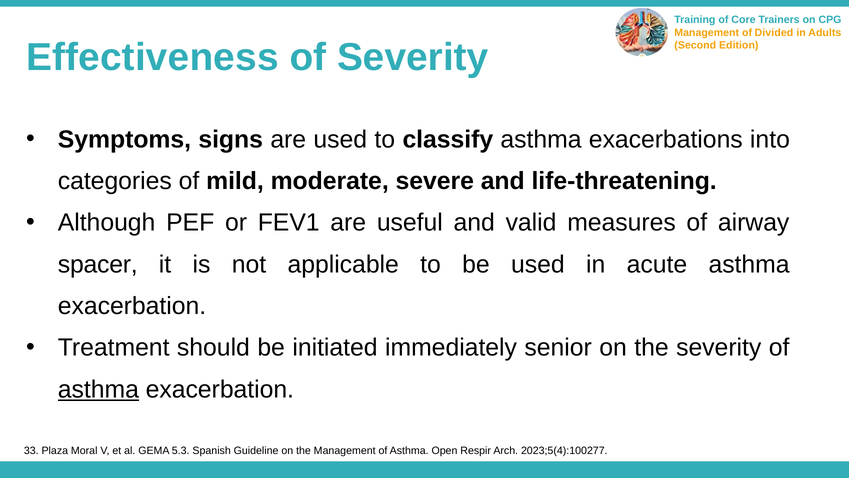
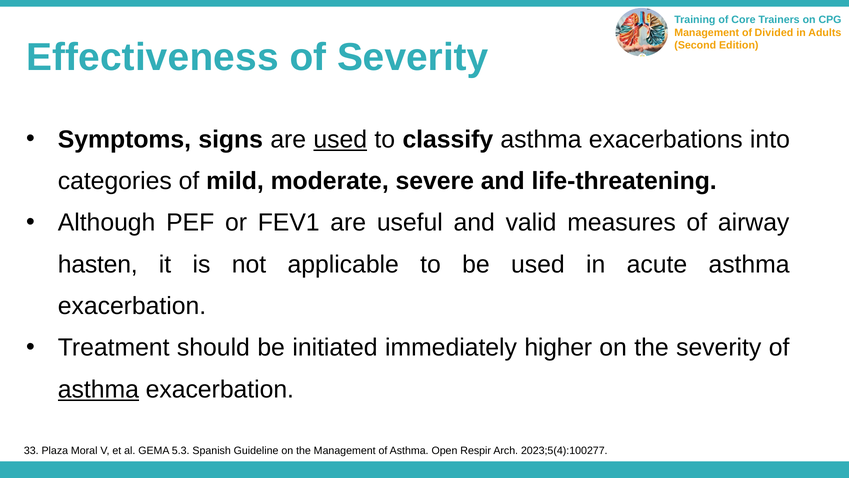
used at (340, 139) underline: none -> present
spacer: spacer -> hasten
senior: senior -> higher
